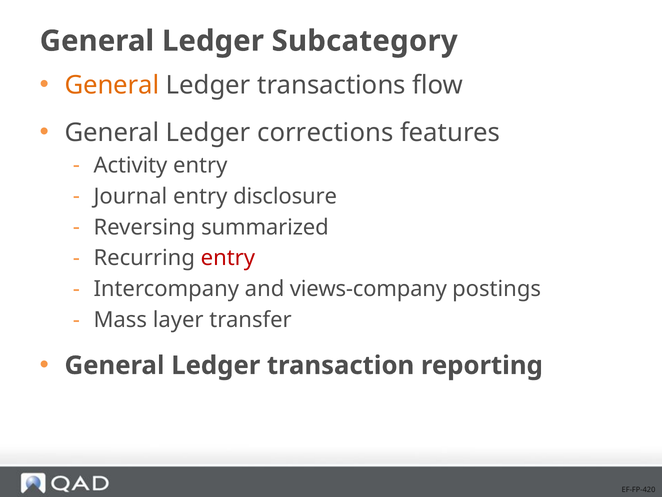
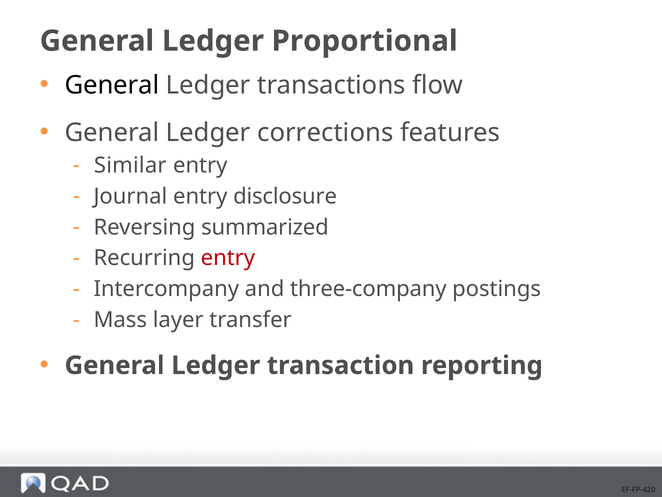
Subcategory: Subcategory -> Proportional
General at (112, 85) colour: orange -> black
Activity: Activity -> Similar
views-company: views-company -> three-company
